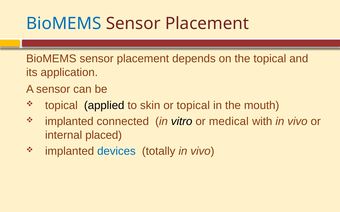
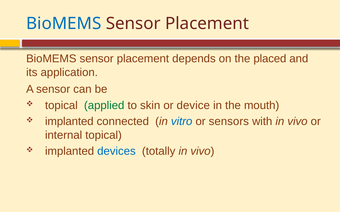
the topical: topical -> placed
applied colour: black -> green
or topical: topical -> device
vitro colour: black -> blue
medical: medical -> sensors
internal placed: placed -> topical
